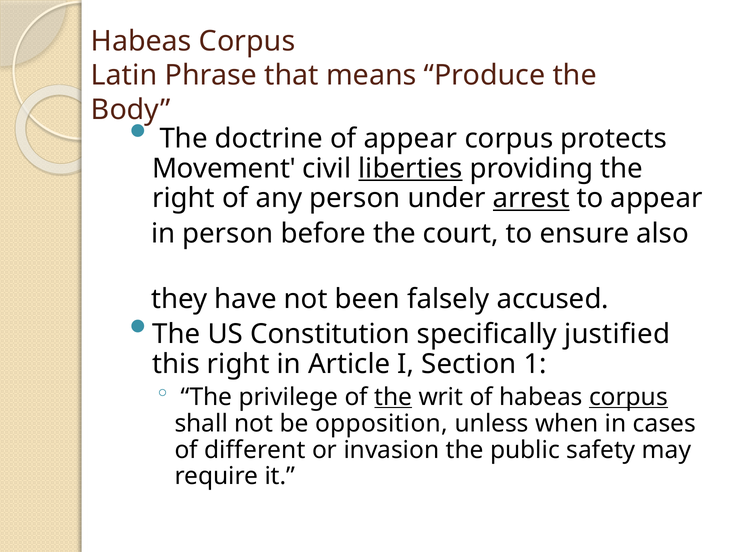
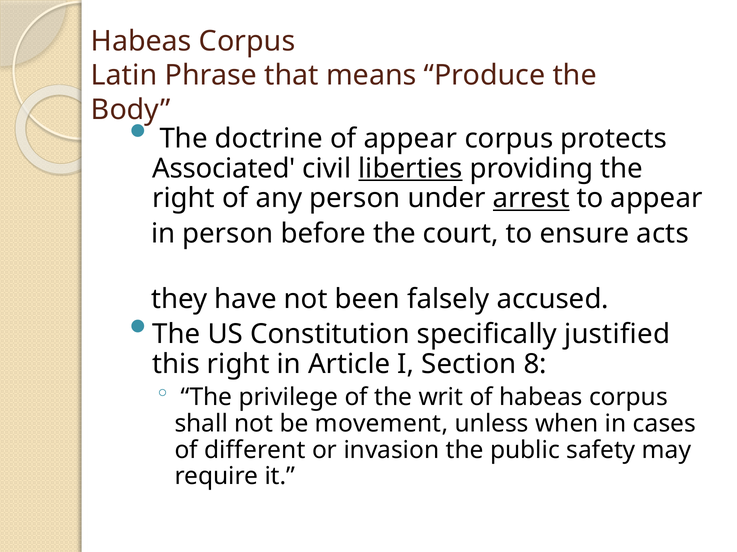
Movement: Movement -> Associated
also: also -> acts
1: 1 -> 8
the at (393, 397) underline: present -> none
corpus at (629, 397) underline: present -> none
opposition: opposition -> movement
